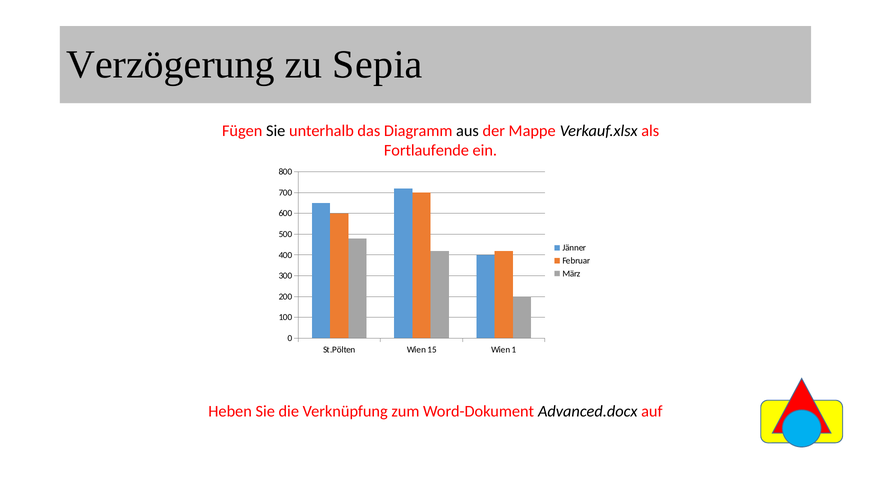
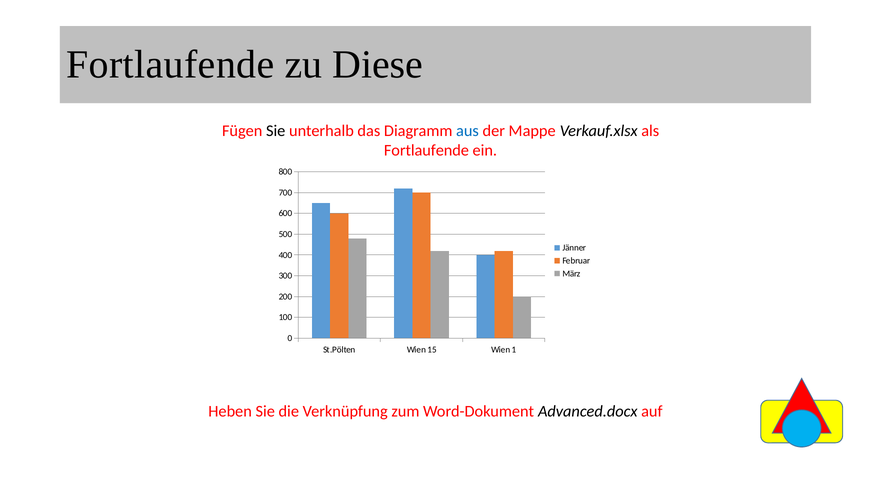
Verzögerung at (171, 64): Verzögerung -> Fortlaufende
Sepia: Sepia -> Diese
aus colour: black -> blue
